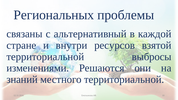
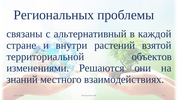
ресурсов: ресурсов -> растений
выбросы: выбросы -> объектов
местного территориальной: территориальной -> взаимодействиях
